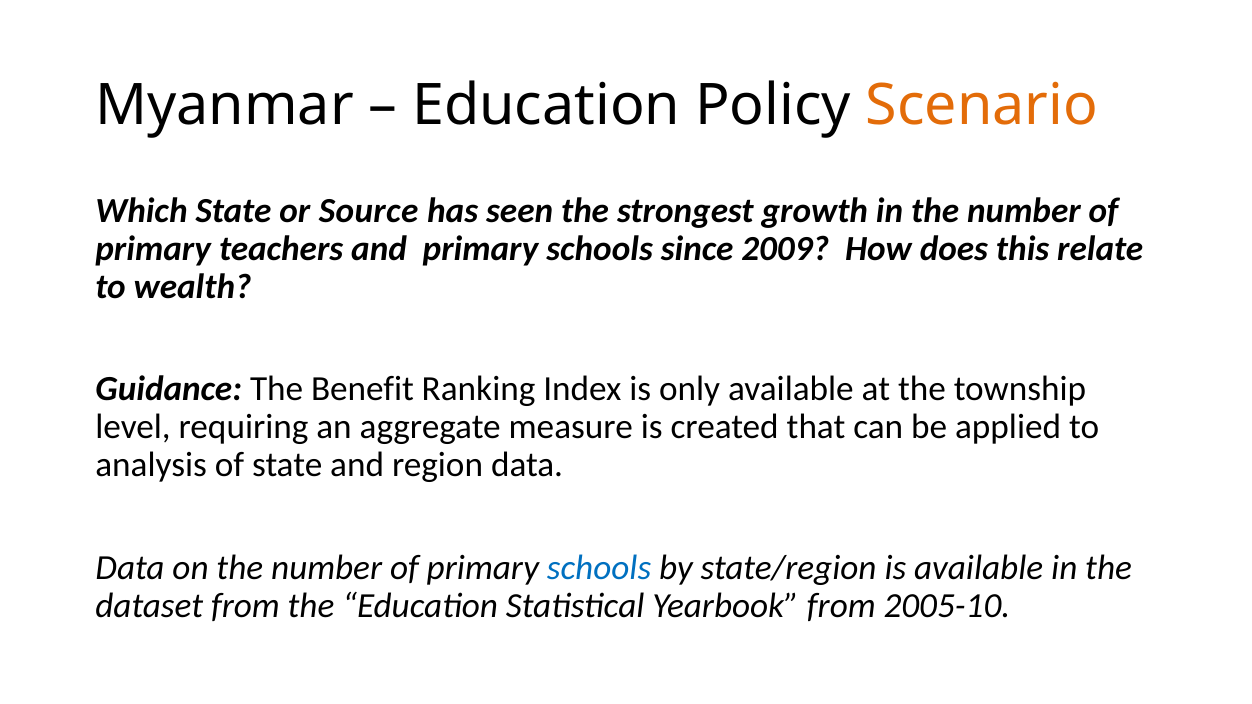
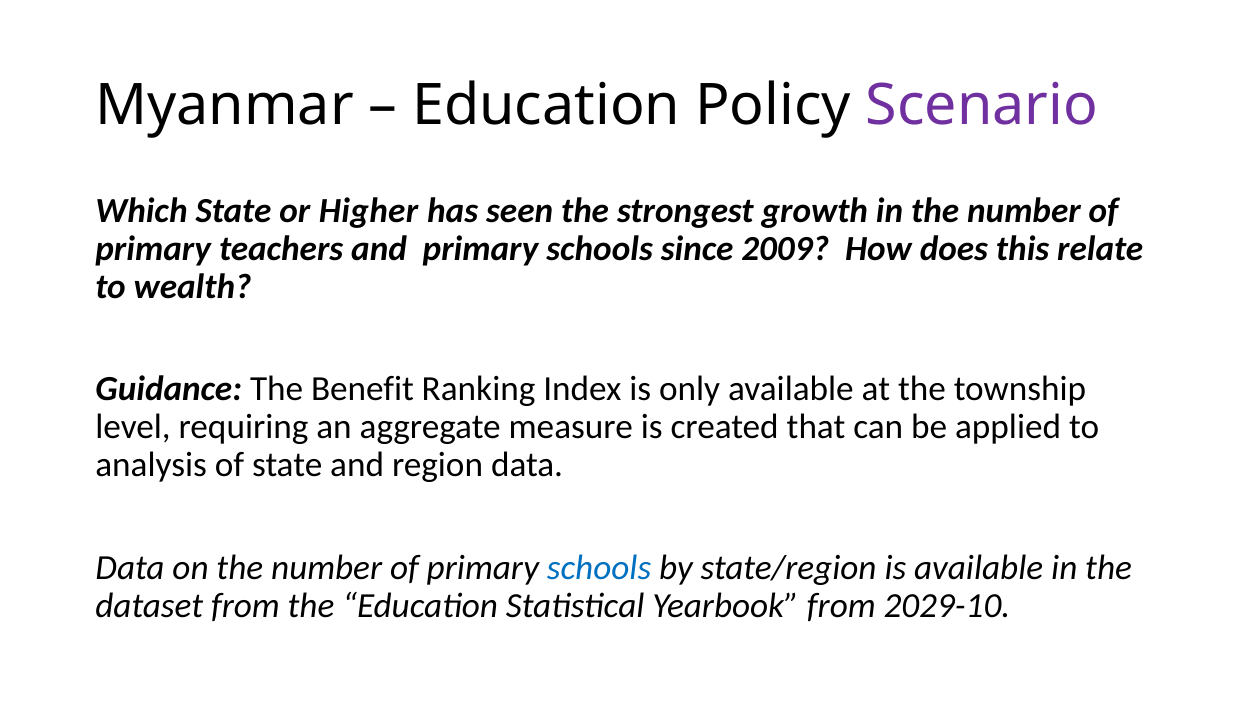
Scenario colour: orange -> purple
Source: Source -> Higher
2005-10: 2005-10 -> 2029-10
